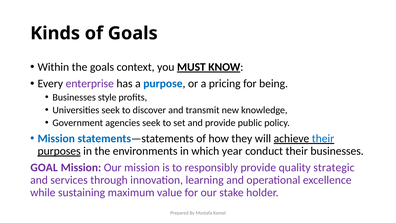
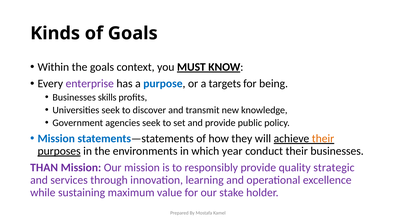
pricing: pricing -> targets
style: style -> skills
their at (323, 138) colour: blue -> orange
GOAL: GOAL -> THAN
